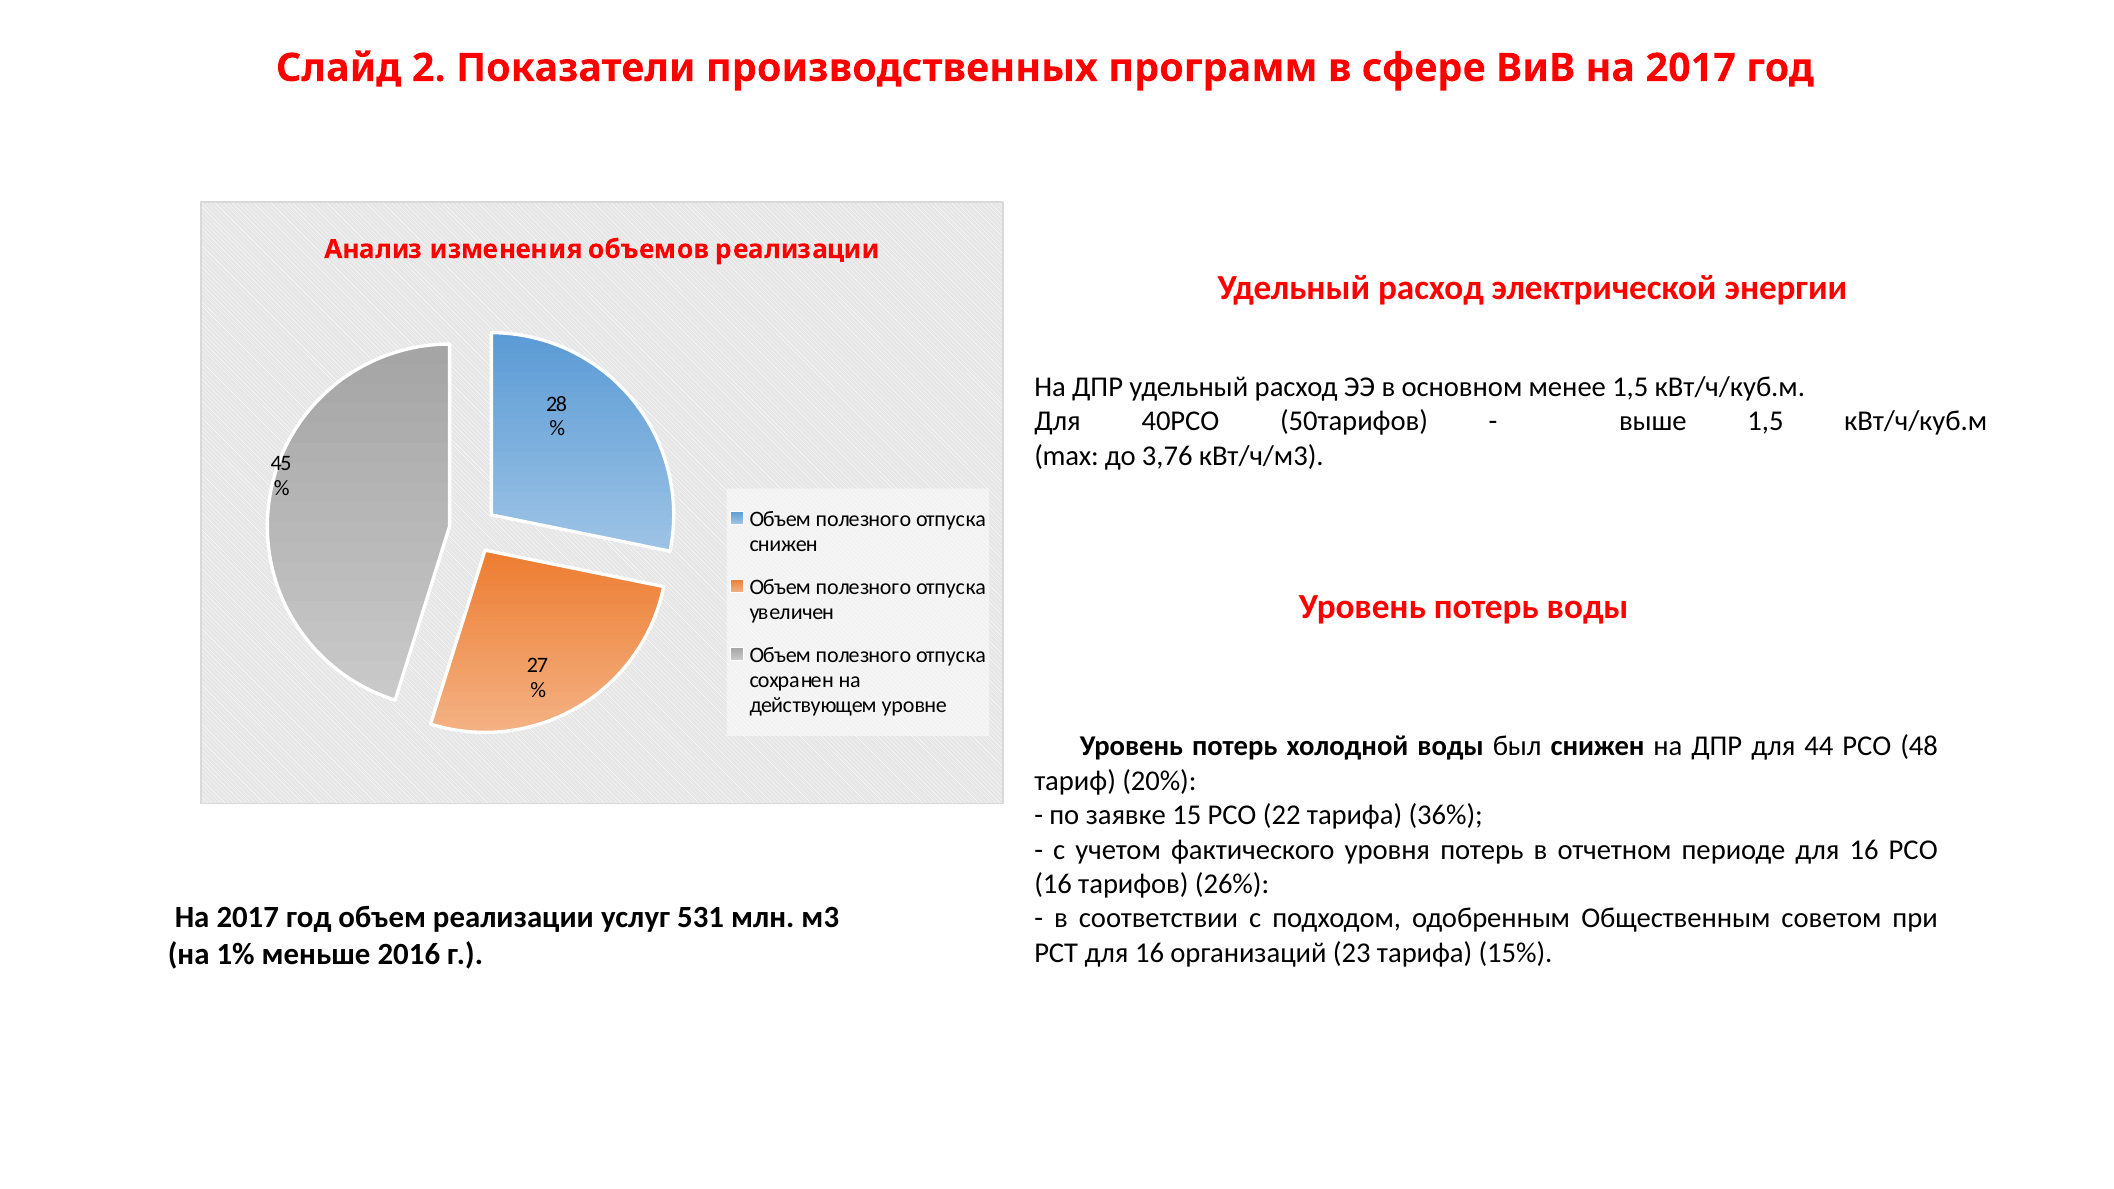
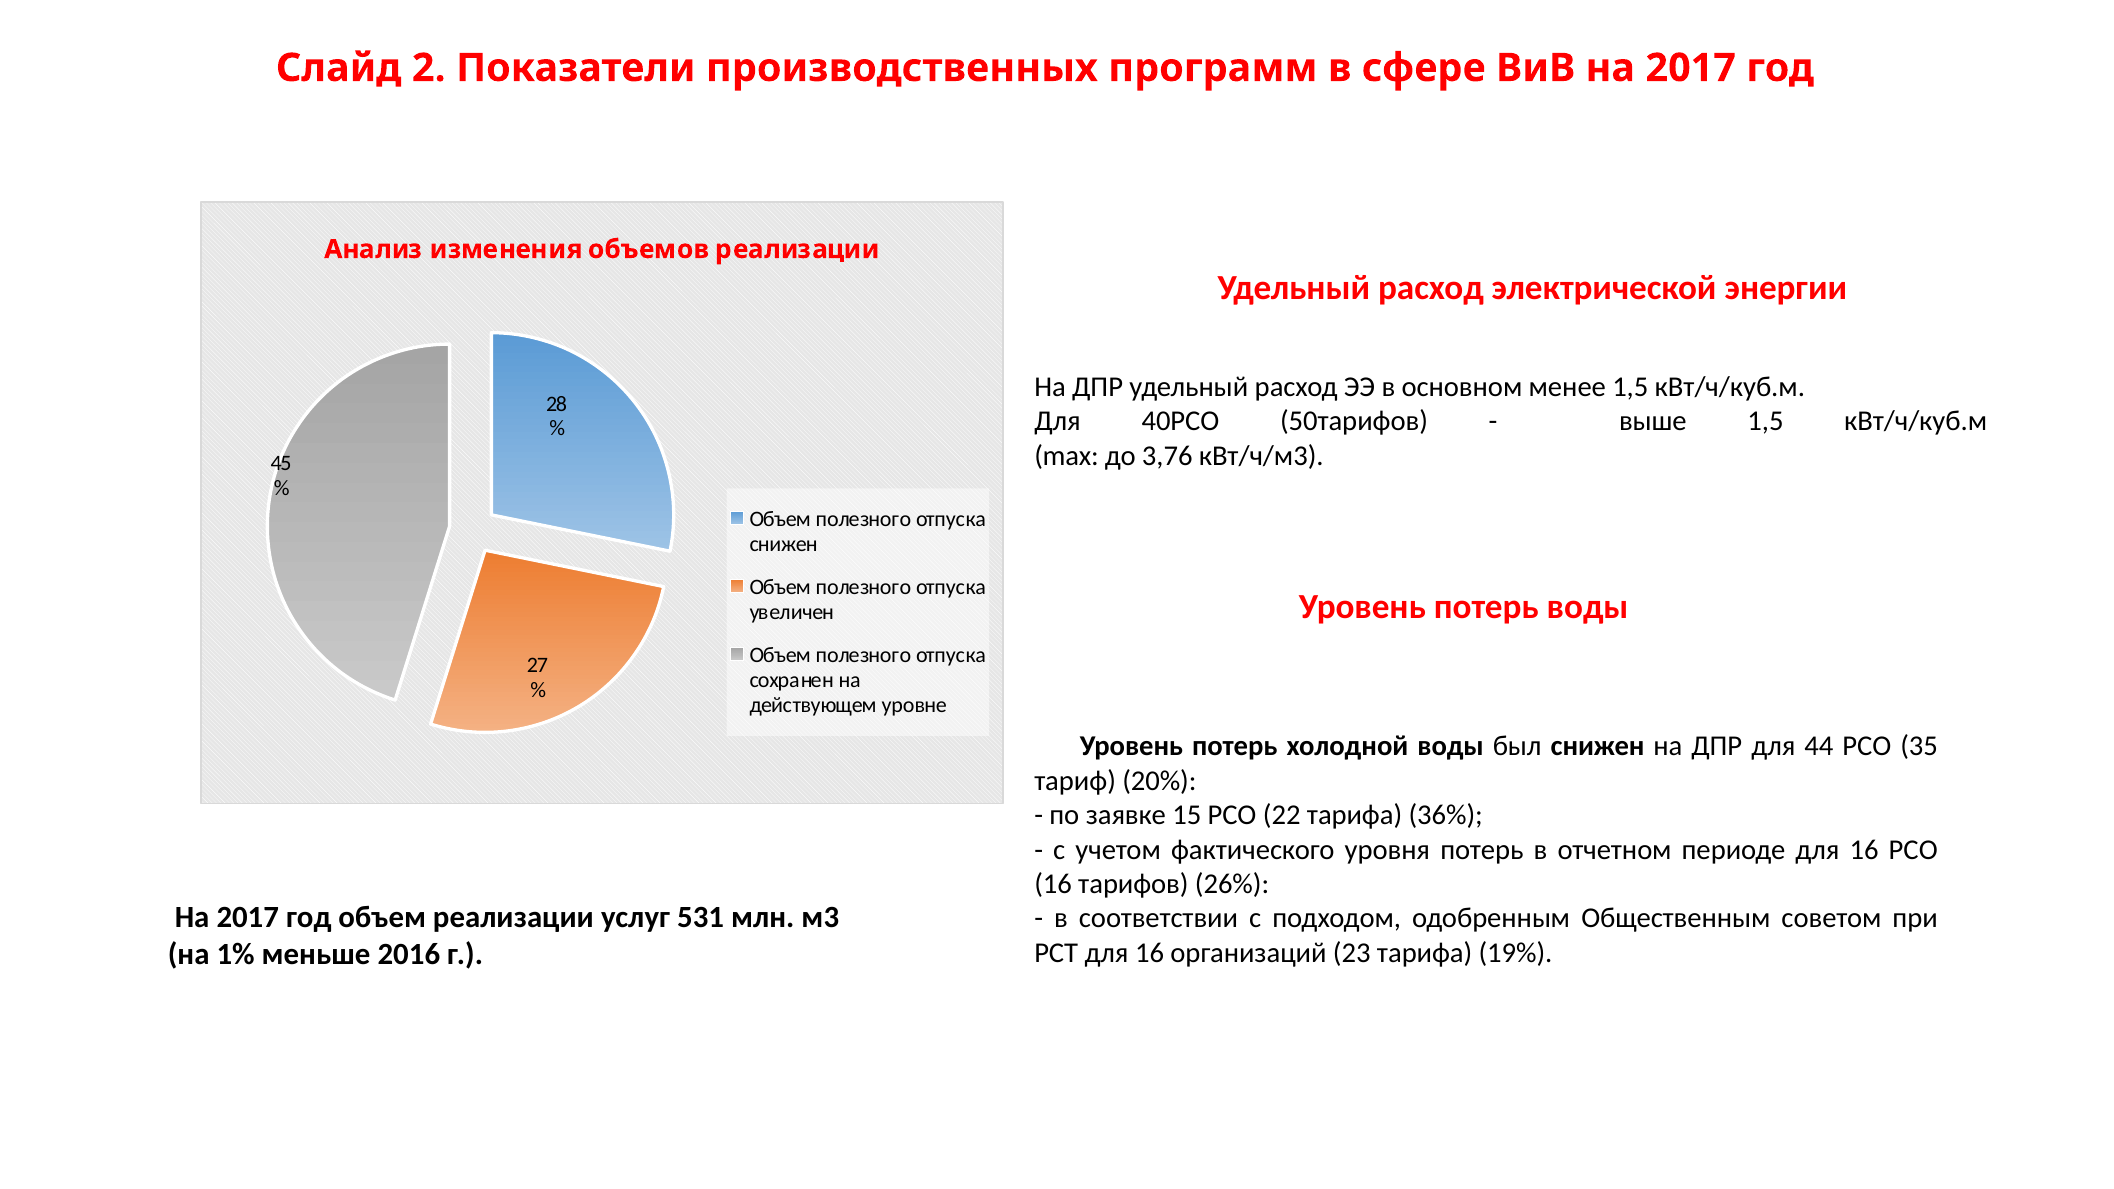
48: 48 -> 35
15%: 15% -> 19%
